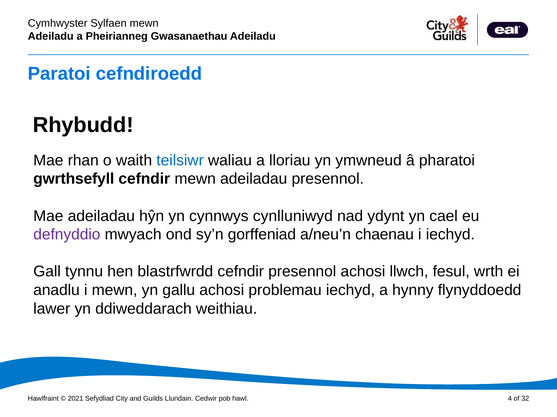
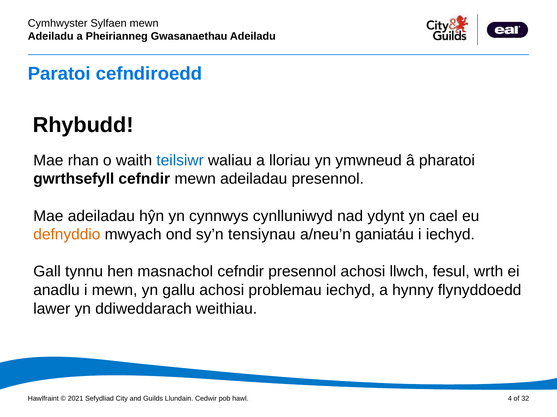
defnyddio colour: purple -> orange
gorffeniad: gorffeniad -> tensiynau
chaenau: chaenau -> ganiatáu
blastrfwrdd: blastrfwrdd -> masnachol
